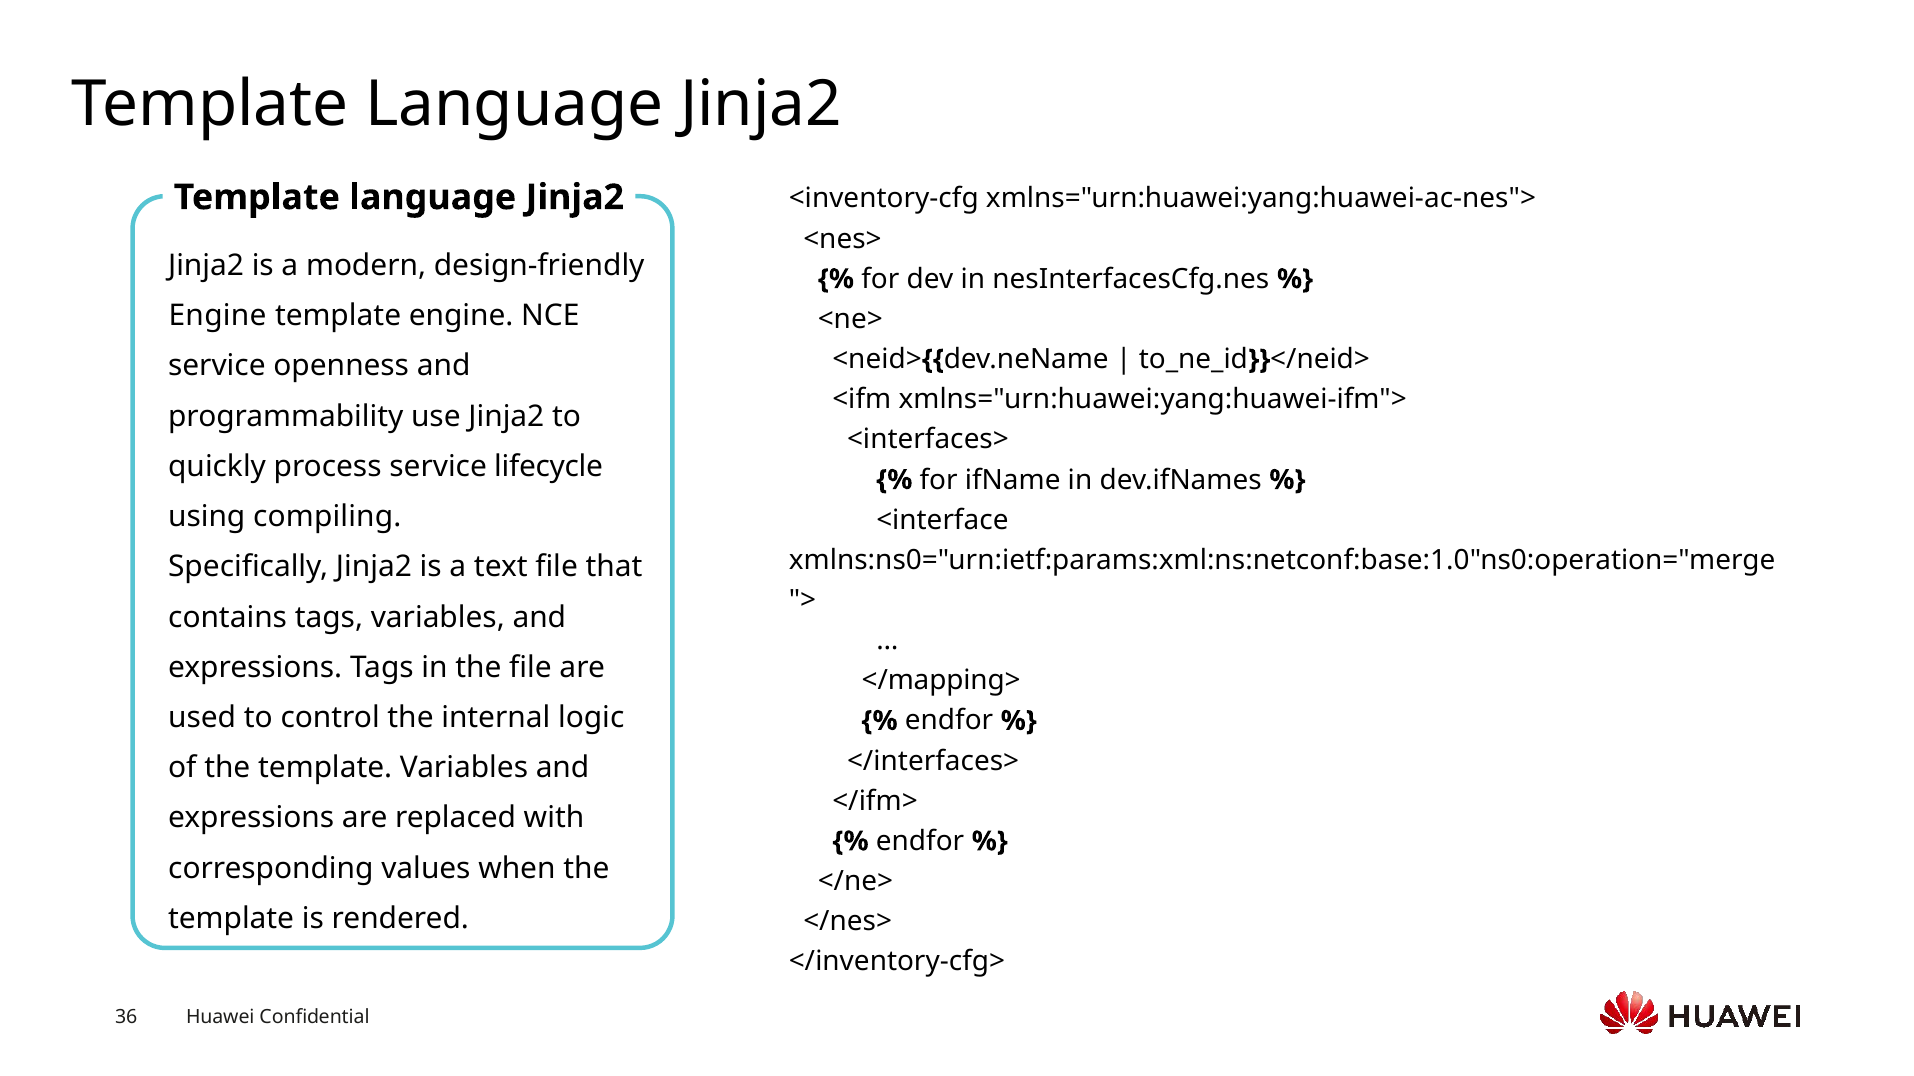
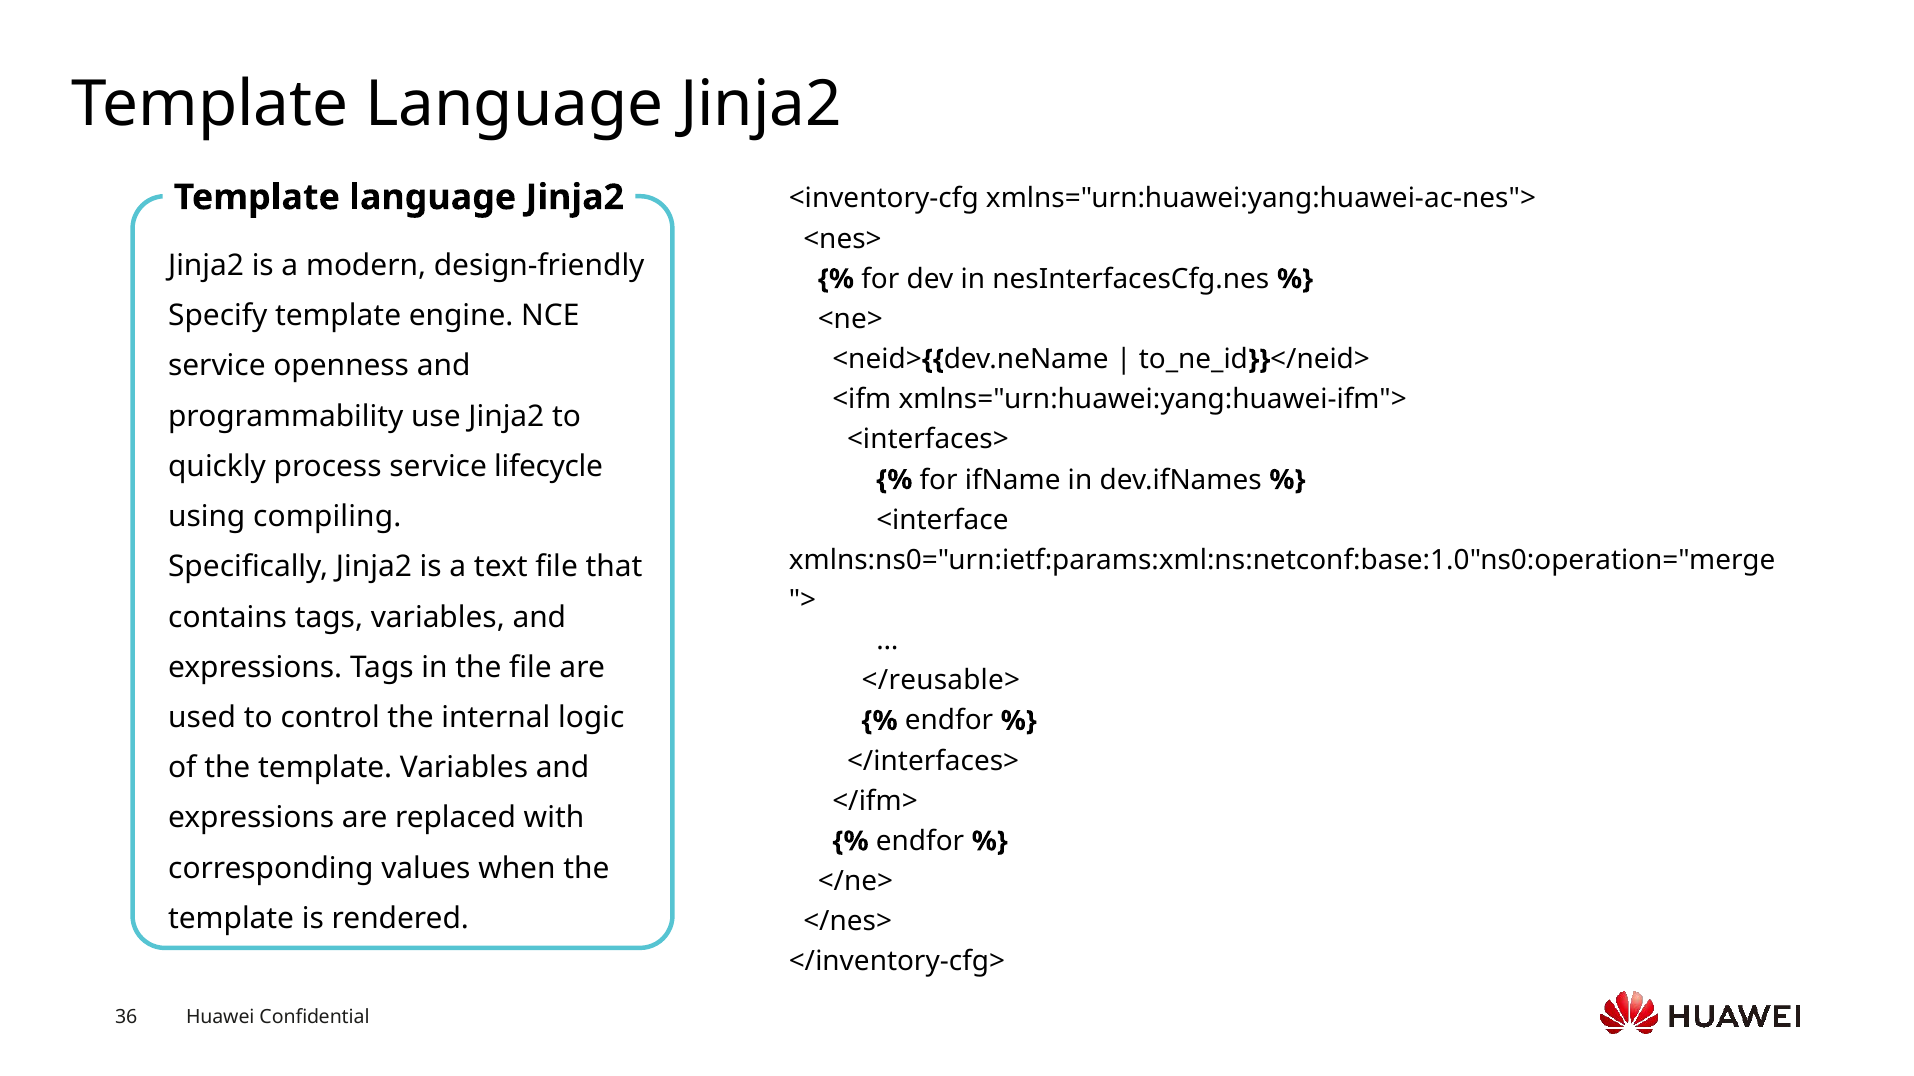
Engine at (218, 316): Engine -> Specify
</mapping>: </mapping> -> </reusable>
